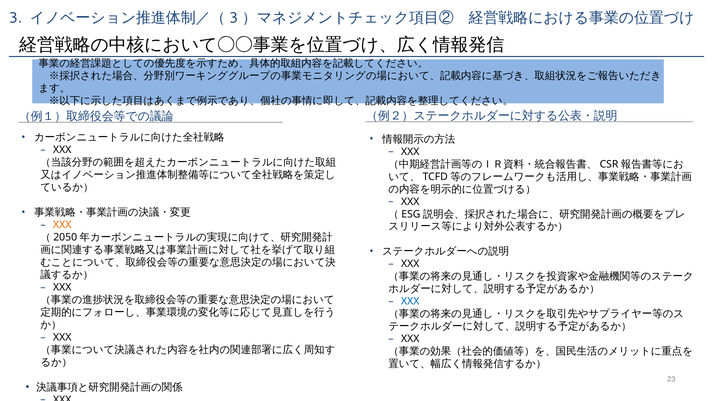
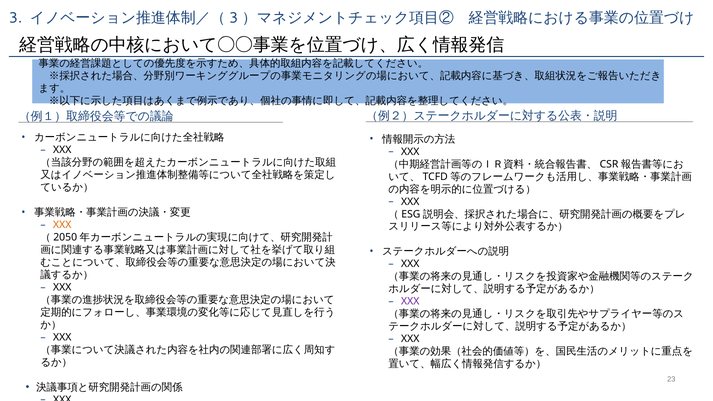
XXX at (410, 301) colour: blue -> purple
